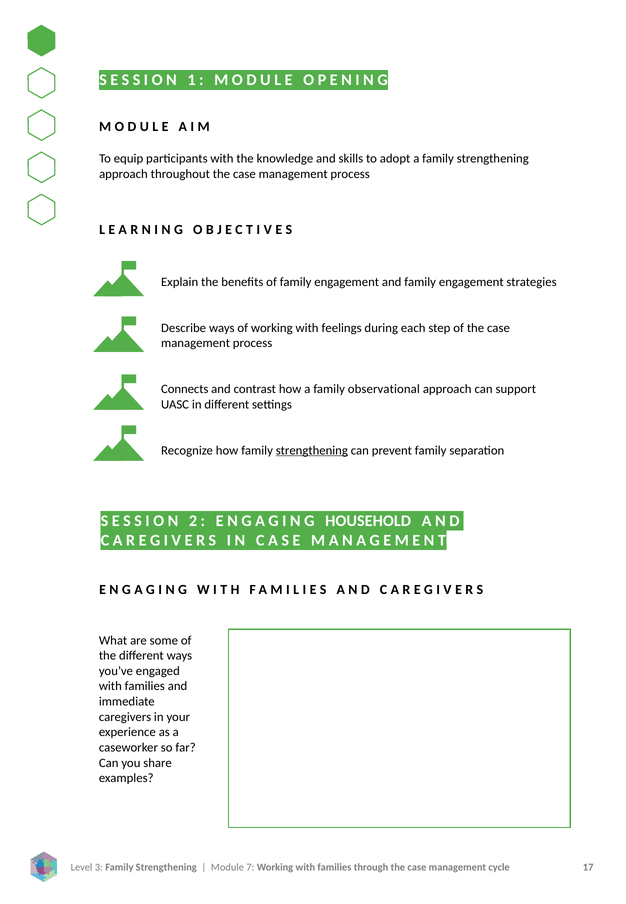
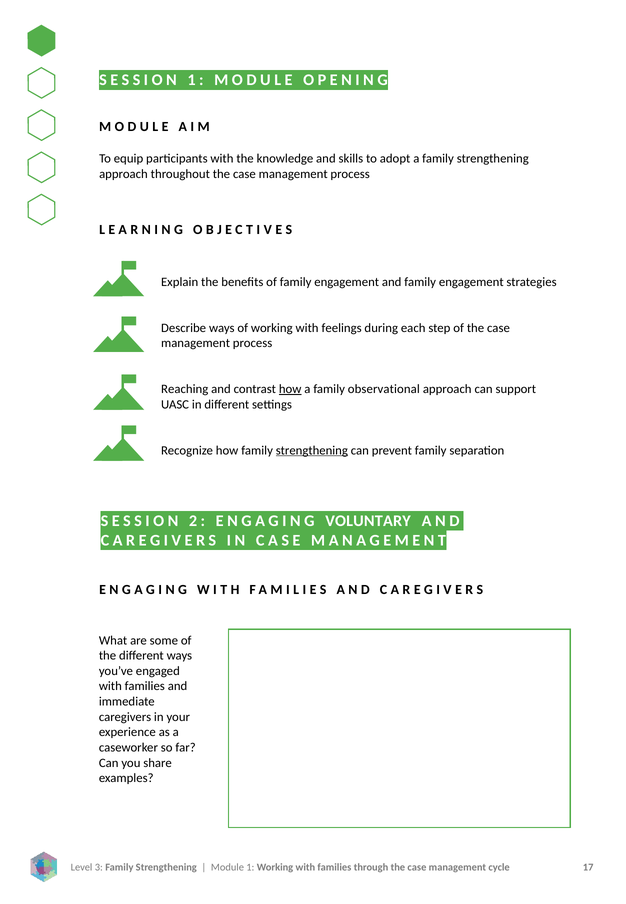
Connects: Connects -> Reaching
how at (290, 389) underline: none -> present
HOUSEHOLD: HOUSEHOLD -> VOLUNTARY
Module 7: 7 -> 1
